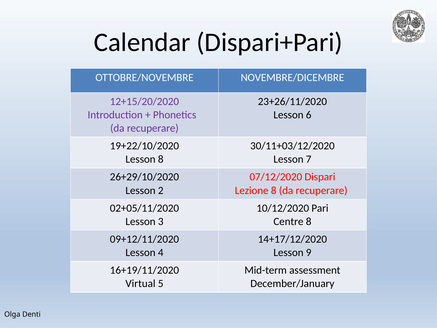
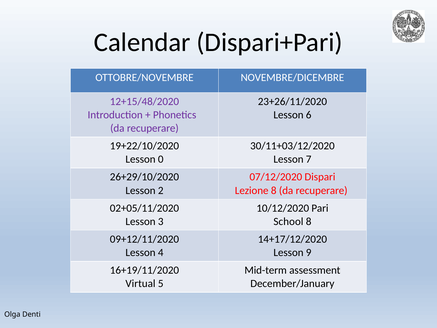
12+15/20/2020: 12+15/20/2020 -> 12+15/48/2020
Lesson 8: 8 -> 0
Centre: Centre -> School
